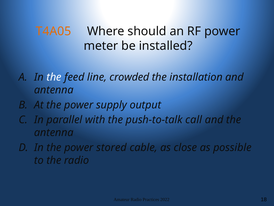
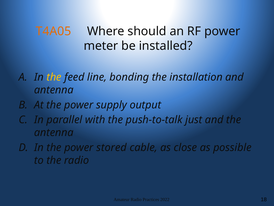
the at (54, 77) colour: white -> yellow
crowded: crowded -> bonding
call: call -> just
